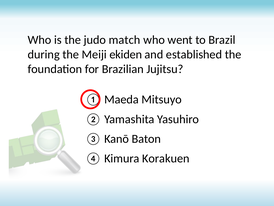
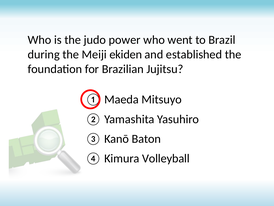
match: match -> power
Korakuen: Korakuen -> Volleyball
